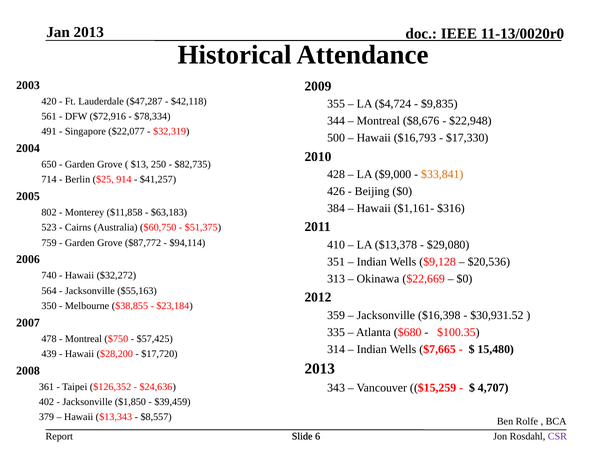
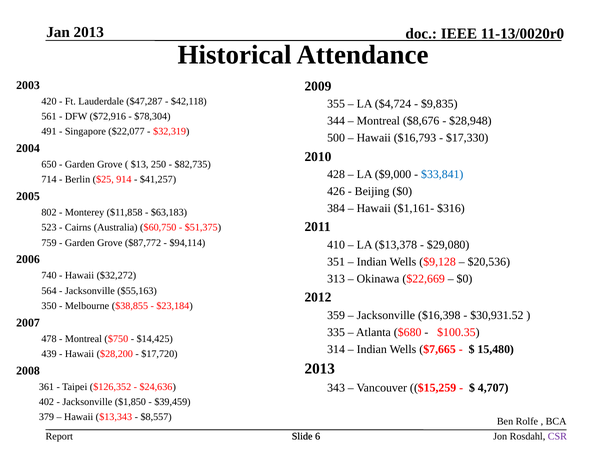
$78,334: $78,334 -> $78,304
$22,948: $22,948 -> $28,948
$33,841 colour: orange -> blue
$57,425: $57,425 -> $14,425
